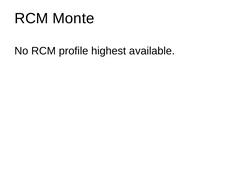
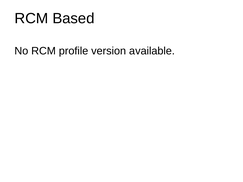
Monte: Monte -> Based
highest: highest -> version
